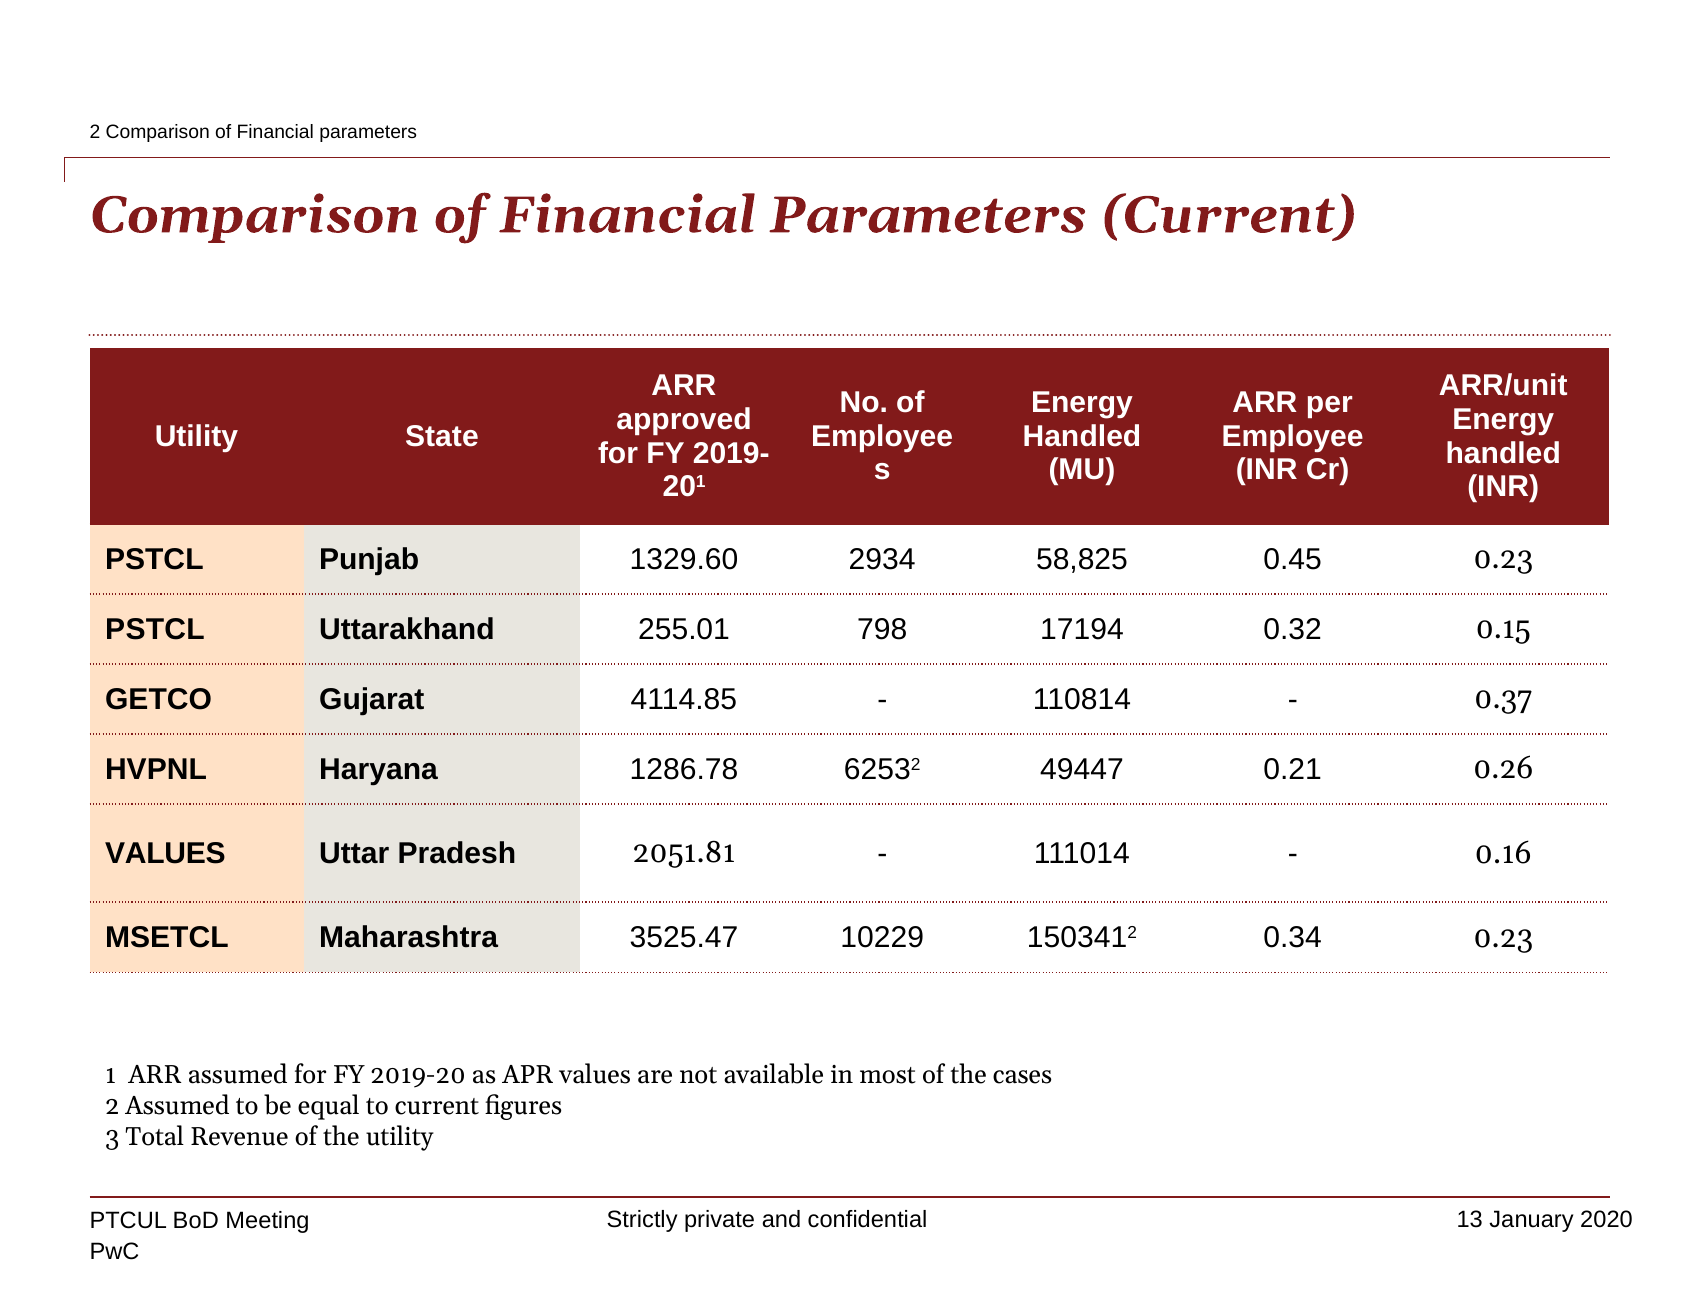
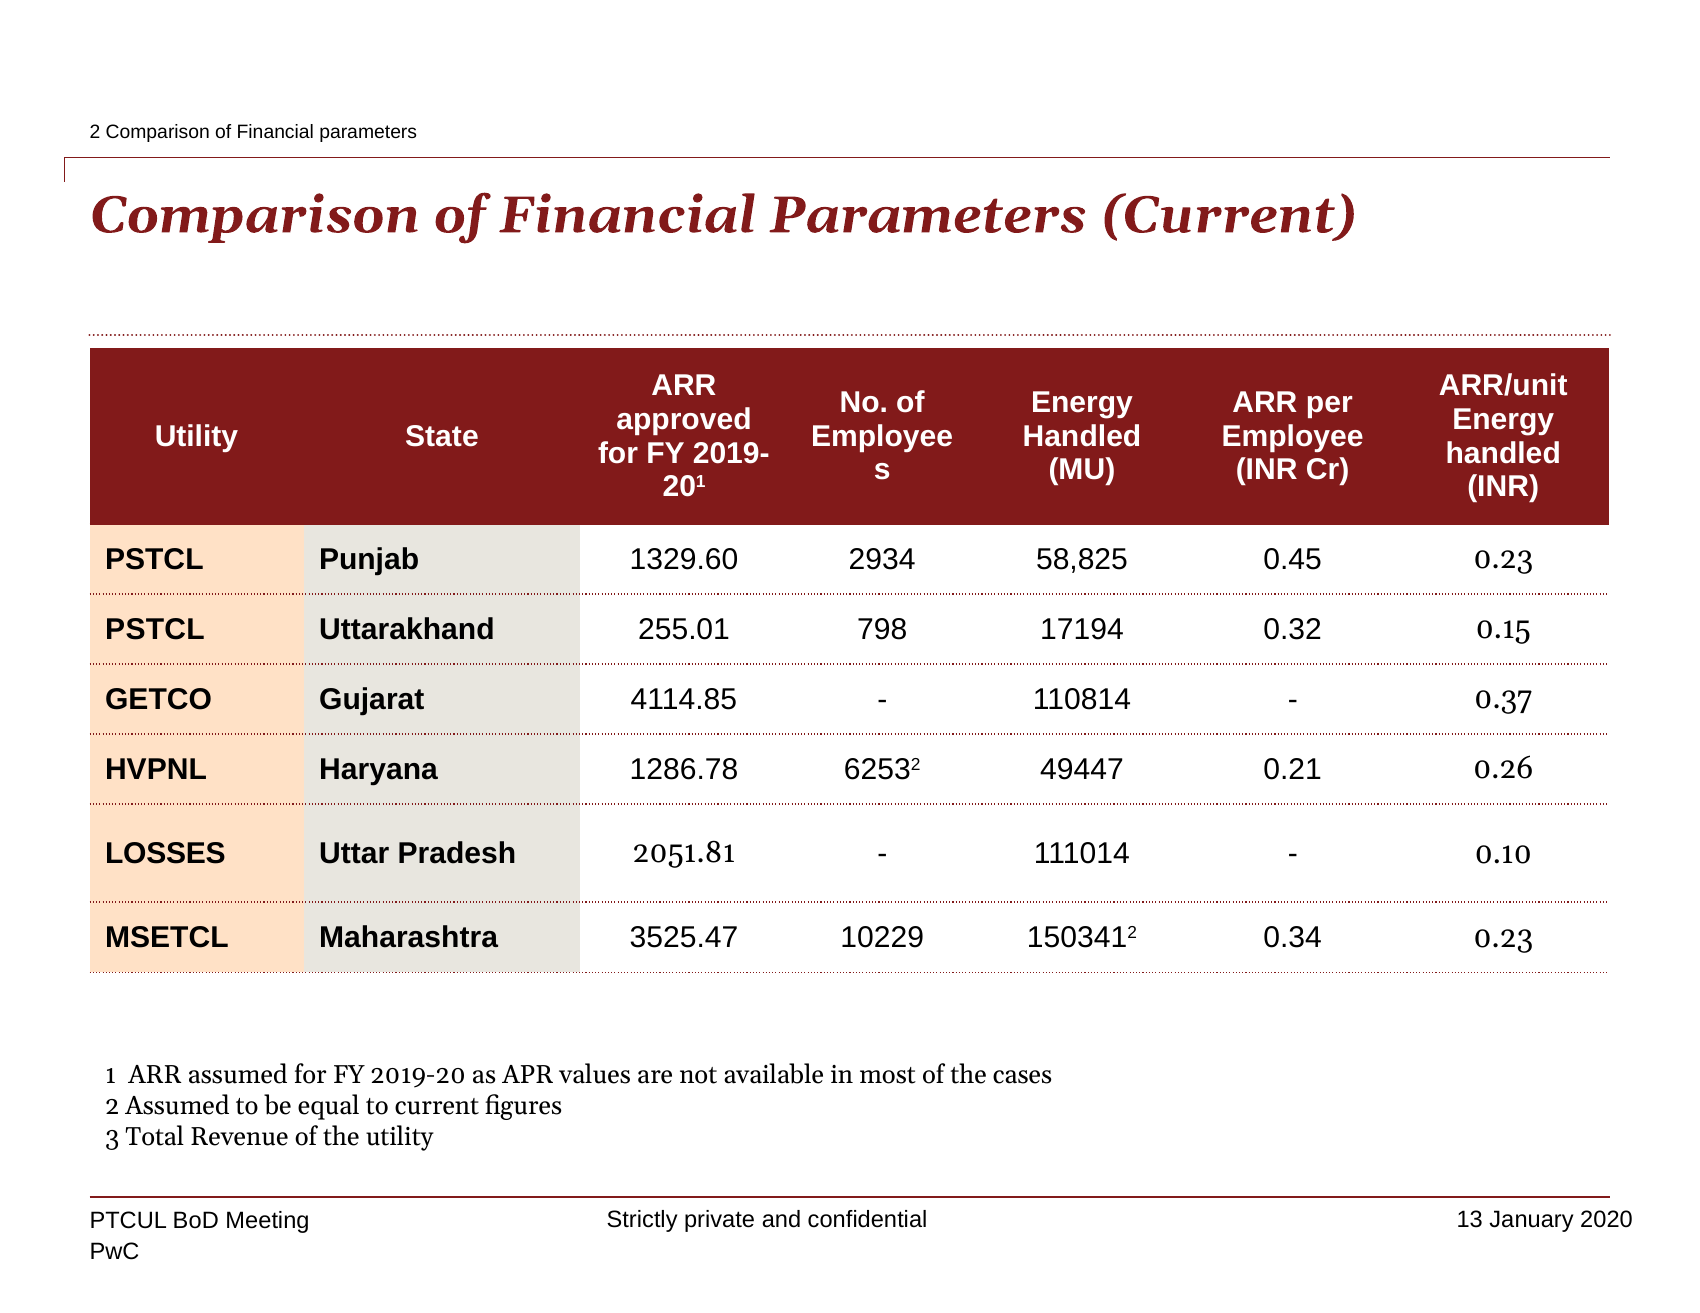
VALUES at (165, 854): VALUES -> LOSSES
0.16: 0.16 -> 0.10
